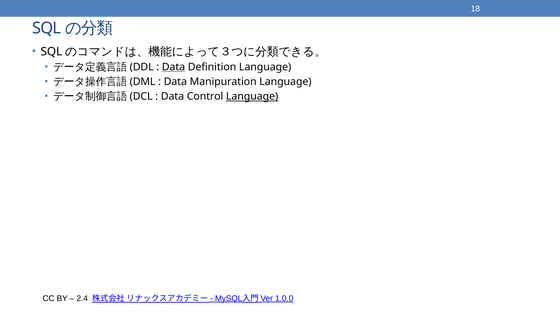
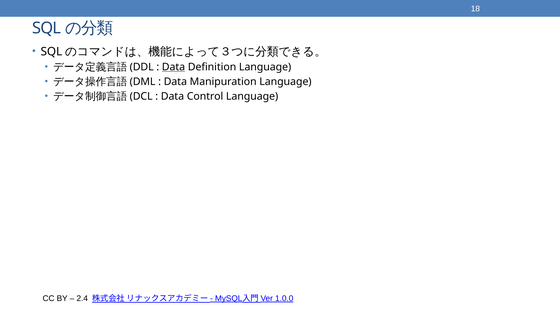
Language at (252, 96) underline: present -> none
